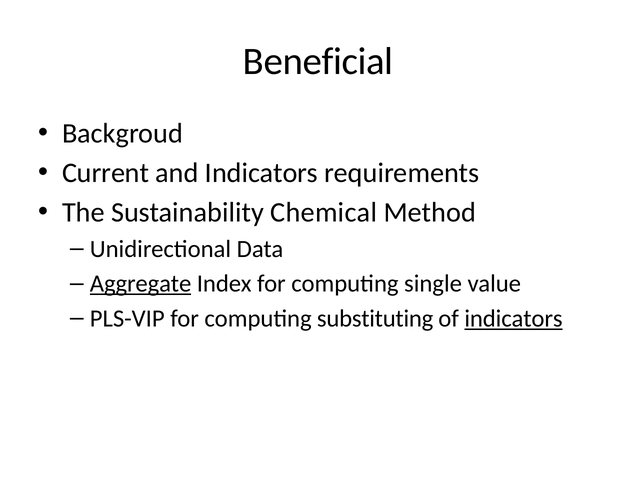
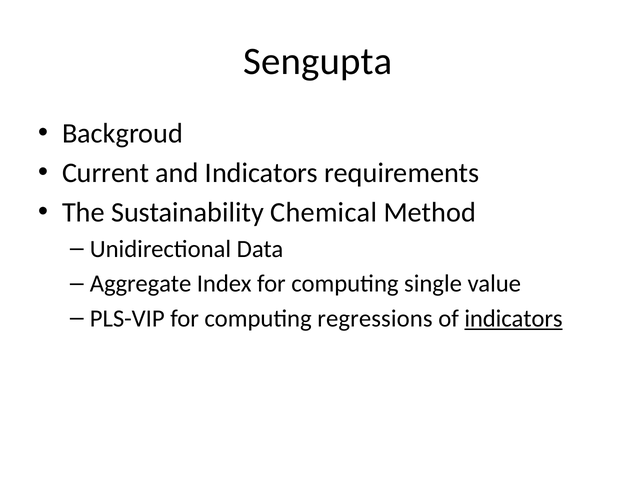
Beneficial: Beneficial -> Sengupta
Aggregate underline: present -> none
substituting: substituting -> regressions
